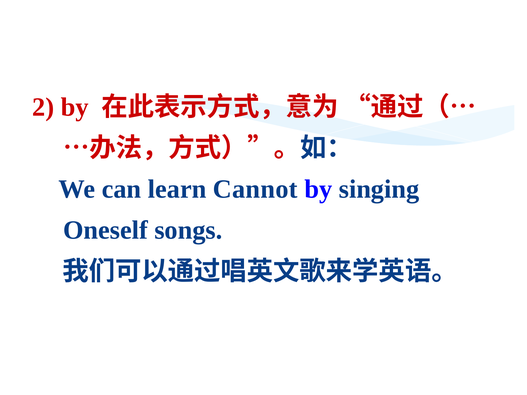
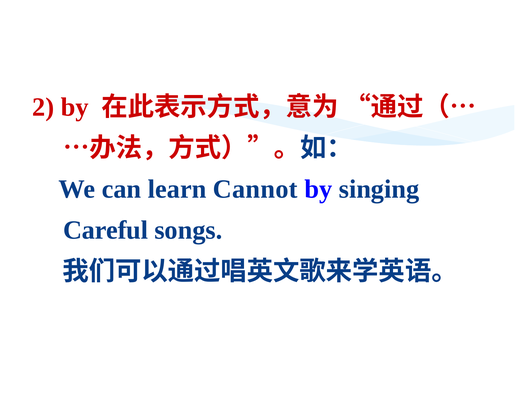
Oneself: Oneself -> Careful
